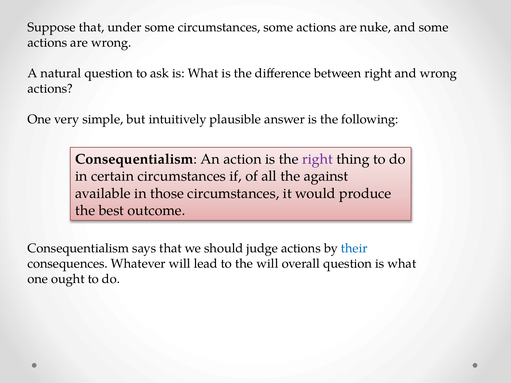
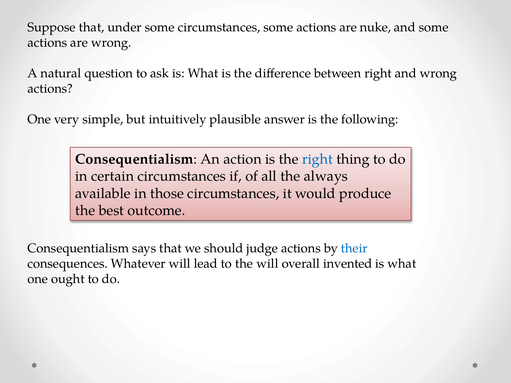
right at (317, 159) colour: purple -> blue
against: against -> always
overall question: question -> invented
